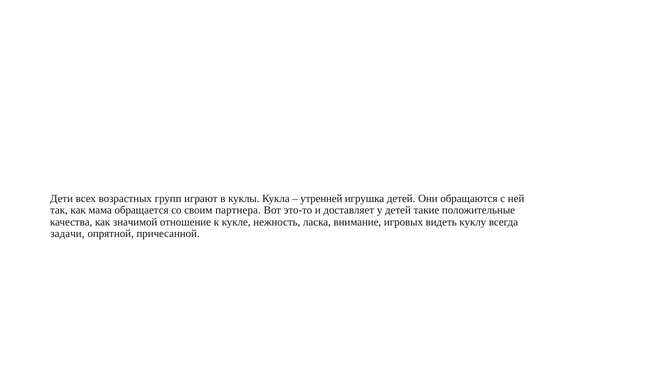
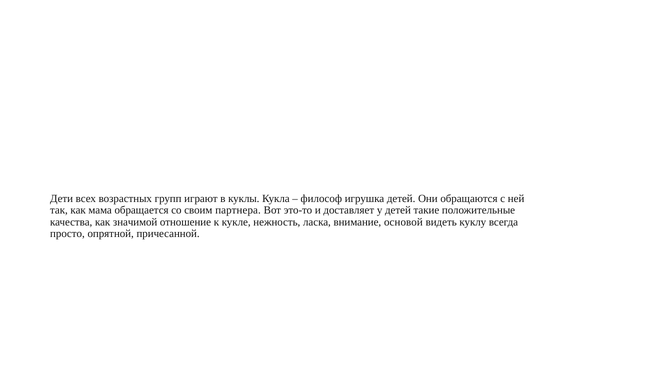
утренней: утренней -> философ
игровых: игровых -> основой
задачи: задачи -> просто
